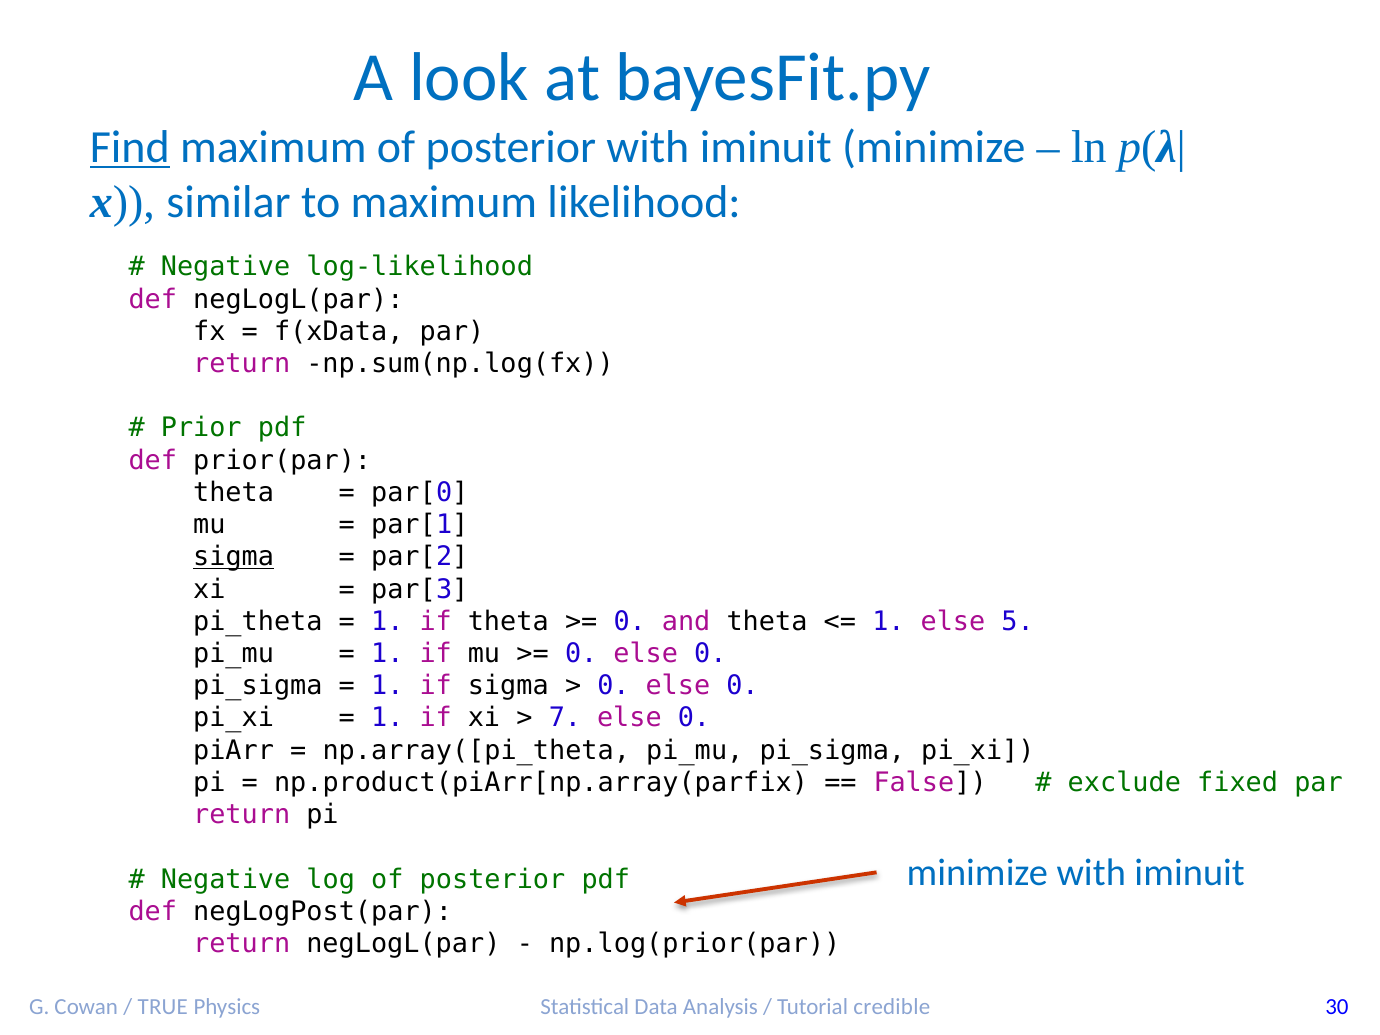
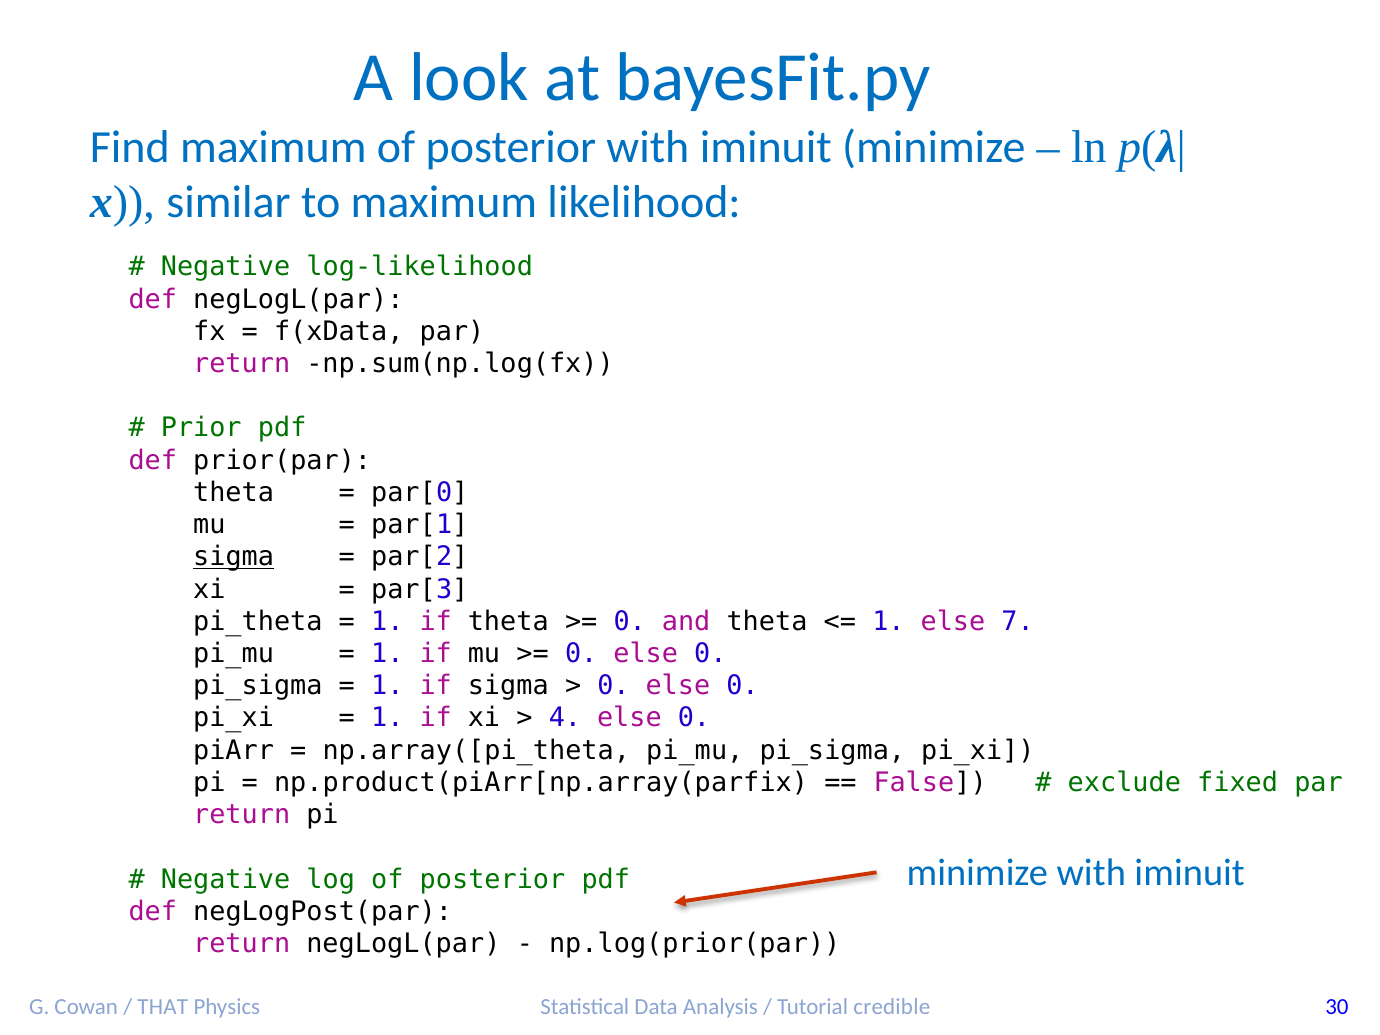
Find underline: present -> none
5: 5 -> 7
7: 7 -> 4
TRUE: TRUE -> THAT
